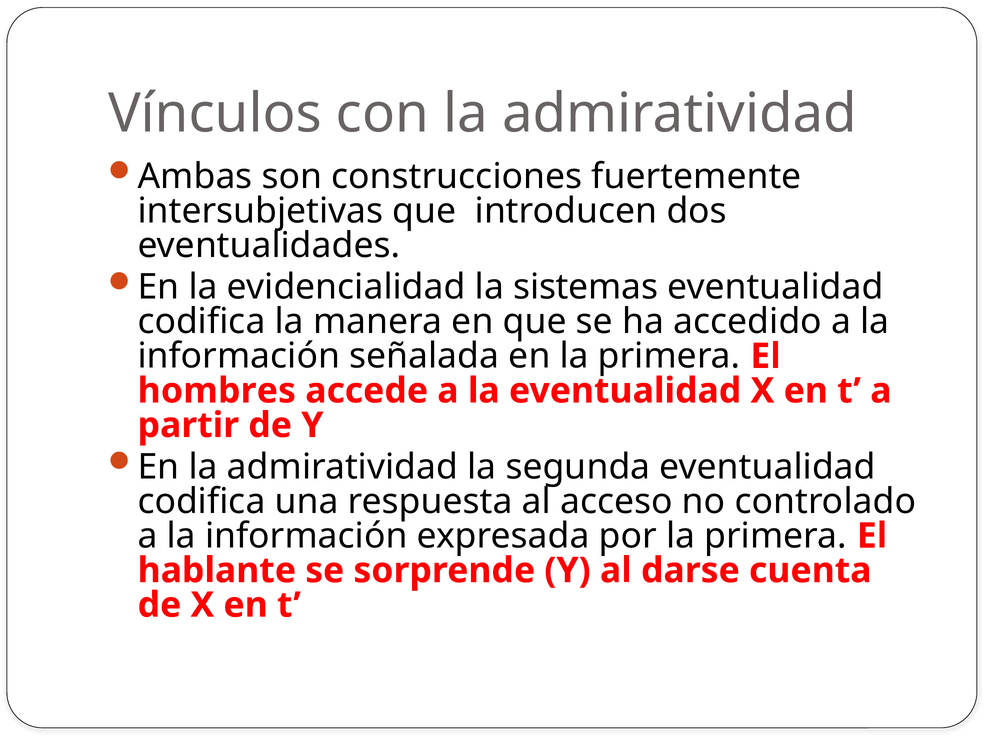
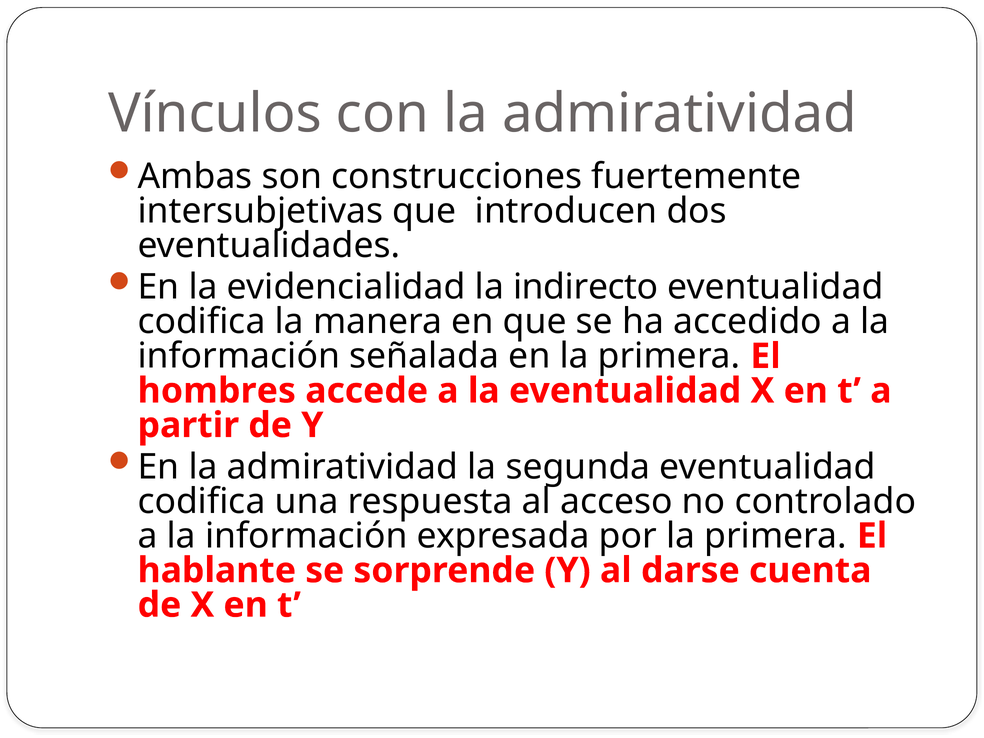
sistemas: sistemas -> indirecto
